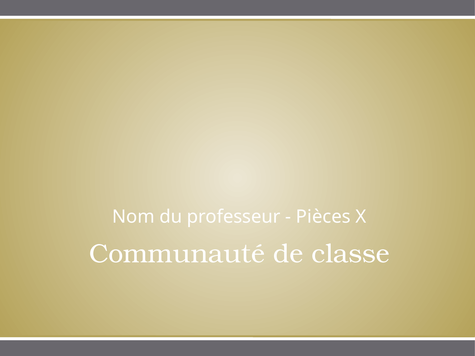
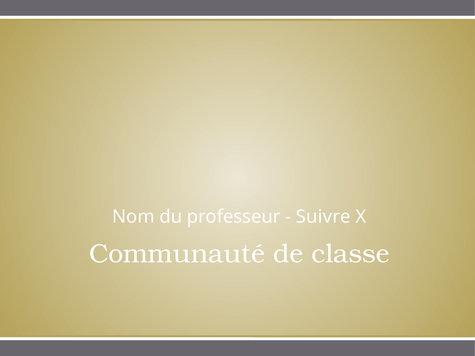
Pièces: Pièces -> Suivre
